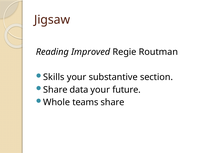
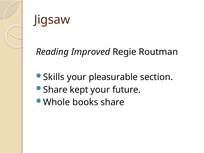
substantive: substantive -> pleasurable
data: data -> kept
teams: teams -> books
